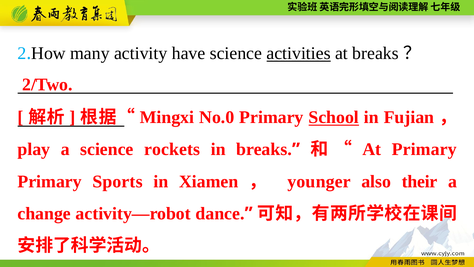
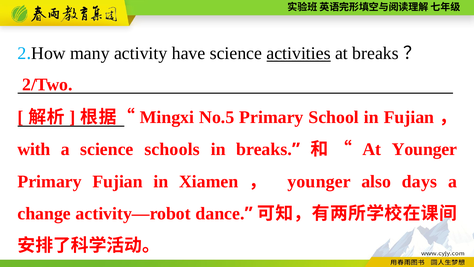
No.0: No.0 -> No.5
School underline: present -> none
play: play -> with
rockets: rockets -> schools
At Primary: Primary -> Younger
Primary Sports: Sports -> Fujian
their: their -> days
